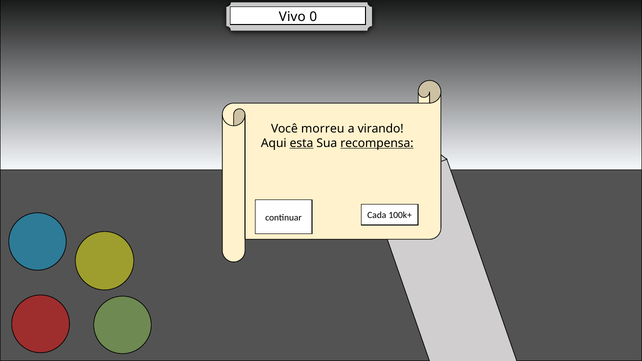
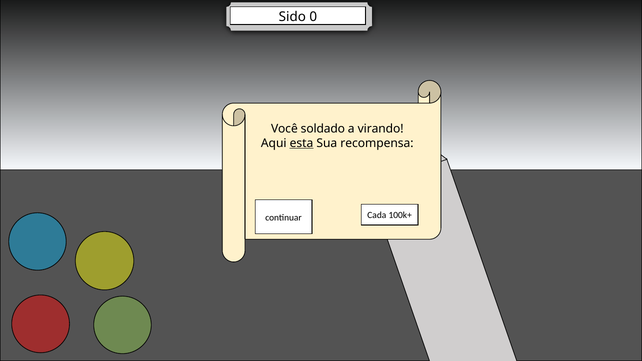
Vivo: Vivo -> Sido
morreu: morreu -> soldado
recompensa underline: present -> none
